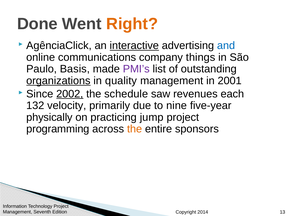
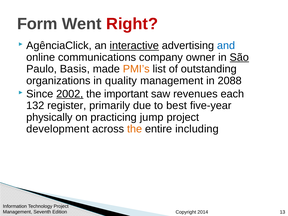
Done: Done -> Form
Right colour: orange -> red
things: things -> owner
São underline: none -> present
PMI’s colour: purple -> orange
organizations underline: present -> none
2001: 2001 -> 2088
schedule: schedule -> important
velocity: velocity -> register
nine: nine -> best
programming: programming -> development
sponsors: sponsors -> including
